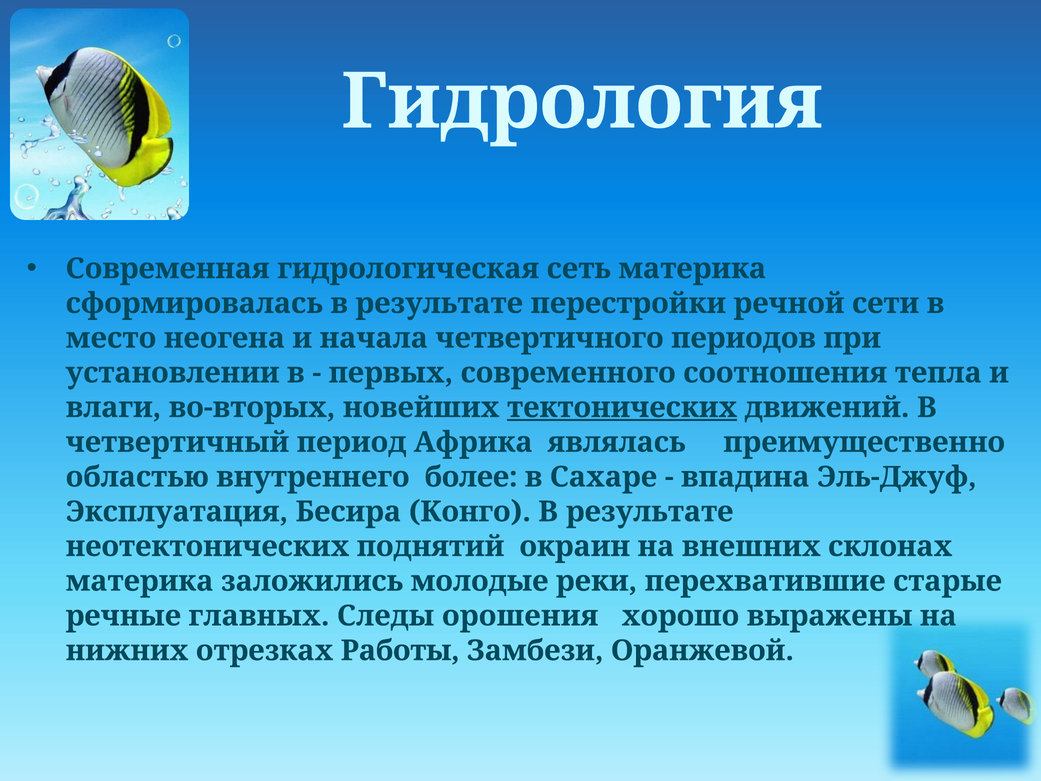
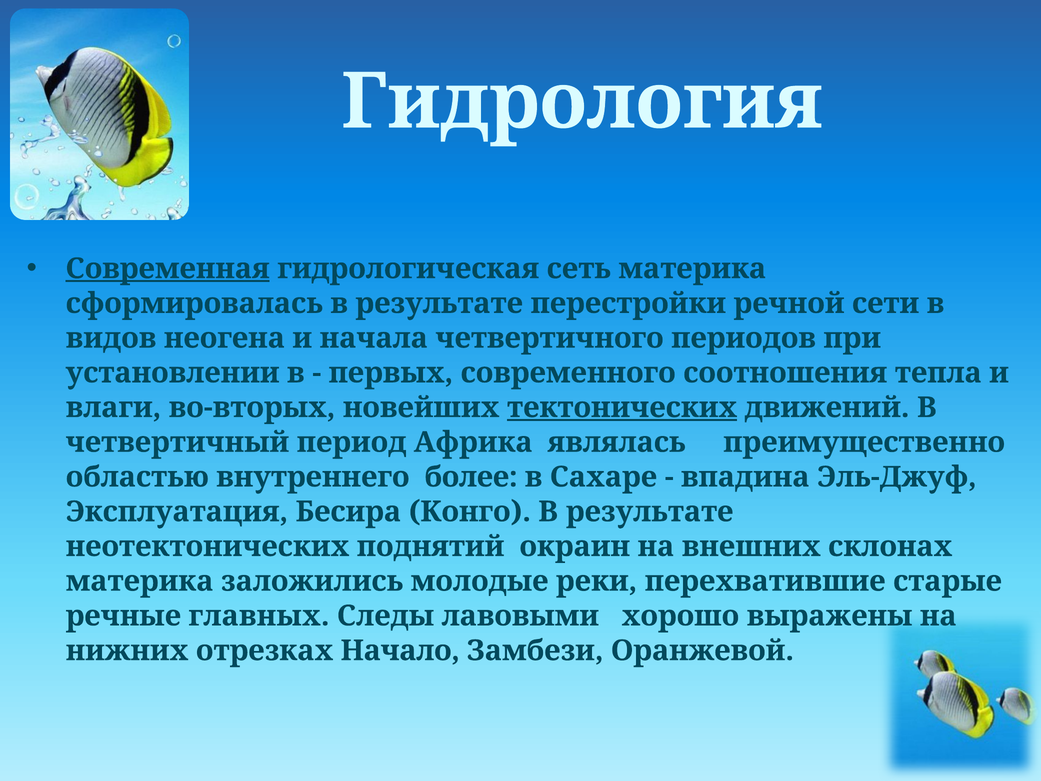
Современная underline: none -> present
место: место -> видов
орошения: орошения -> лавовыми
Работы: Работы -> Начало
